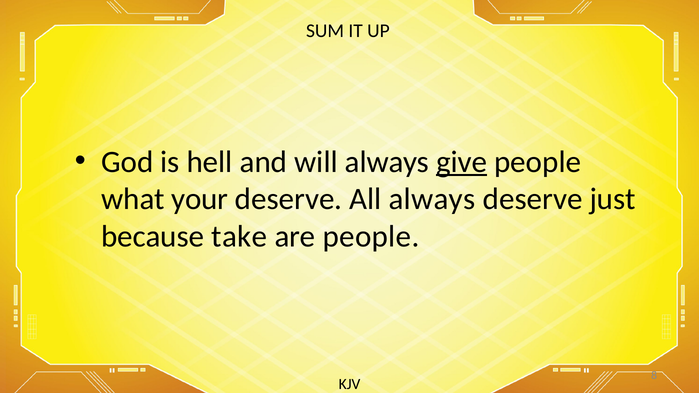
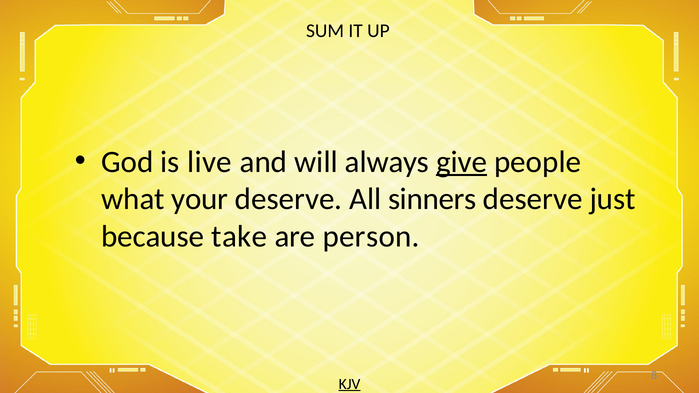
hell: hell -> live
All always: always -> sinners
are people: people -> person
KJV underline: none -> present
